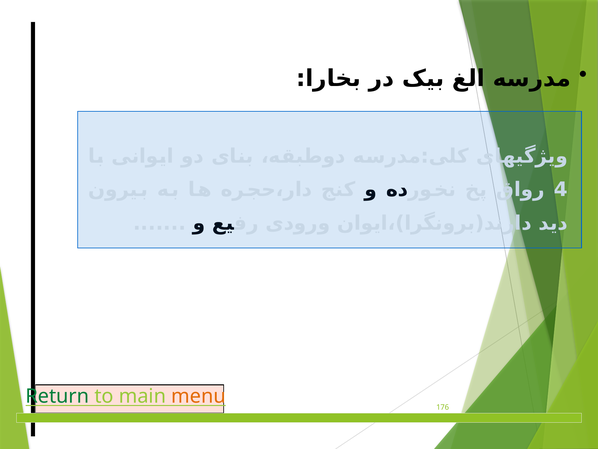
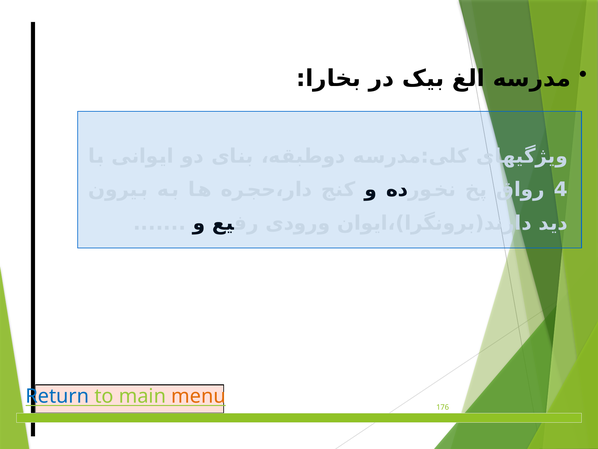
Return colour: green -> blue
